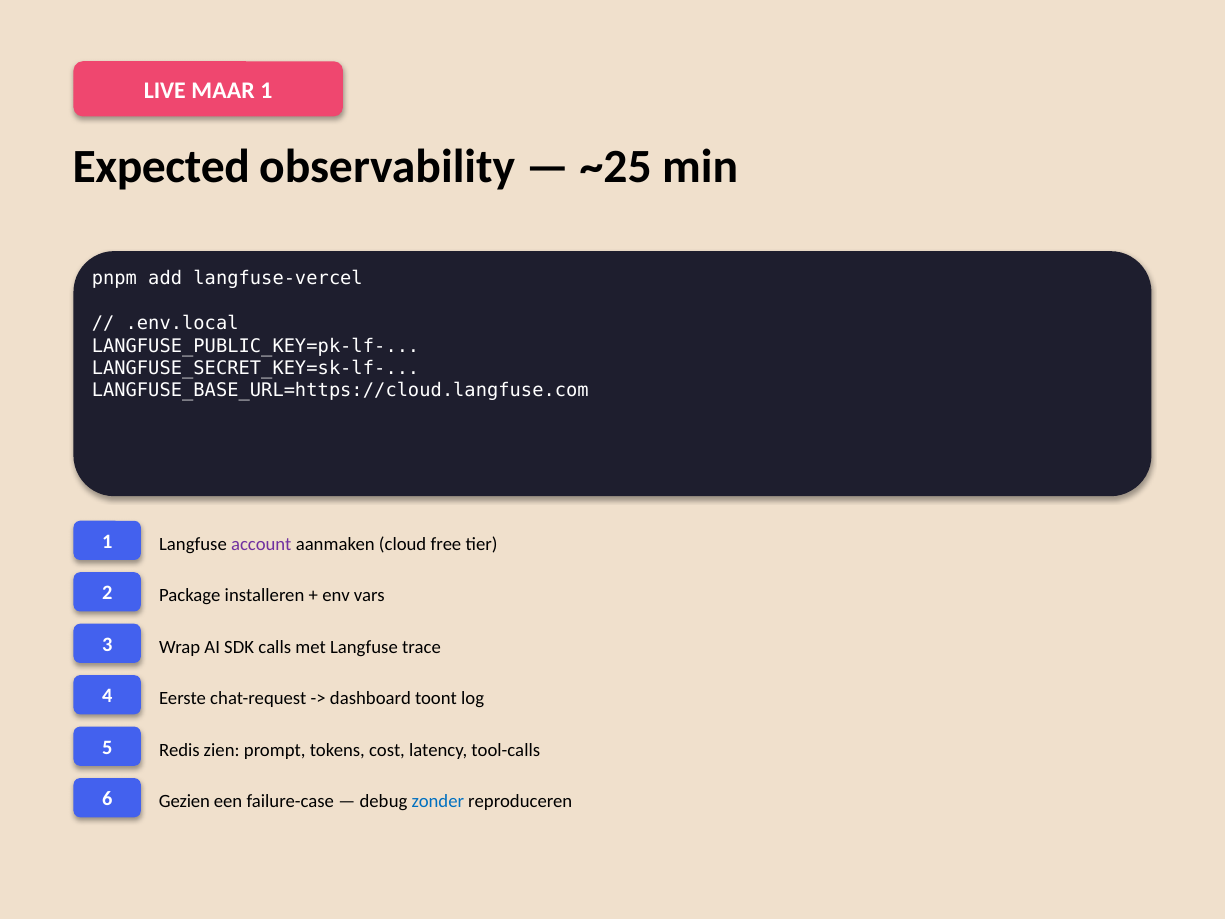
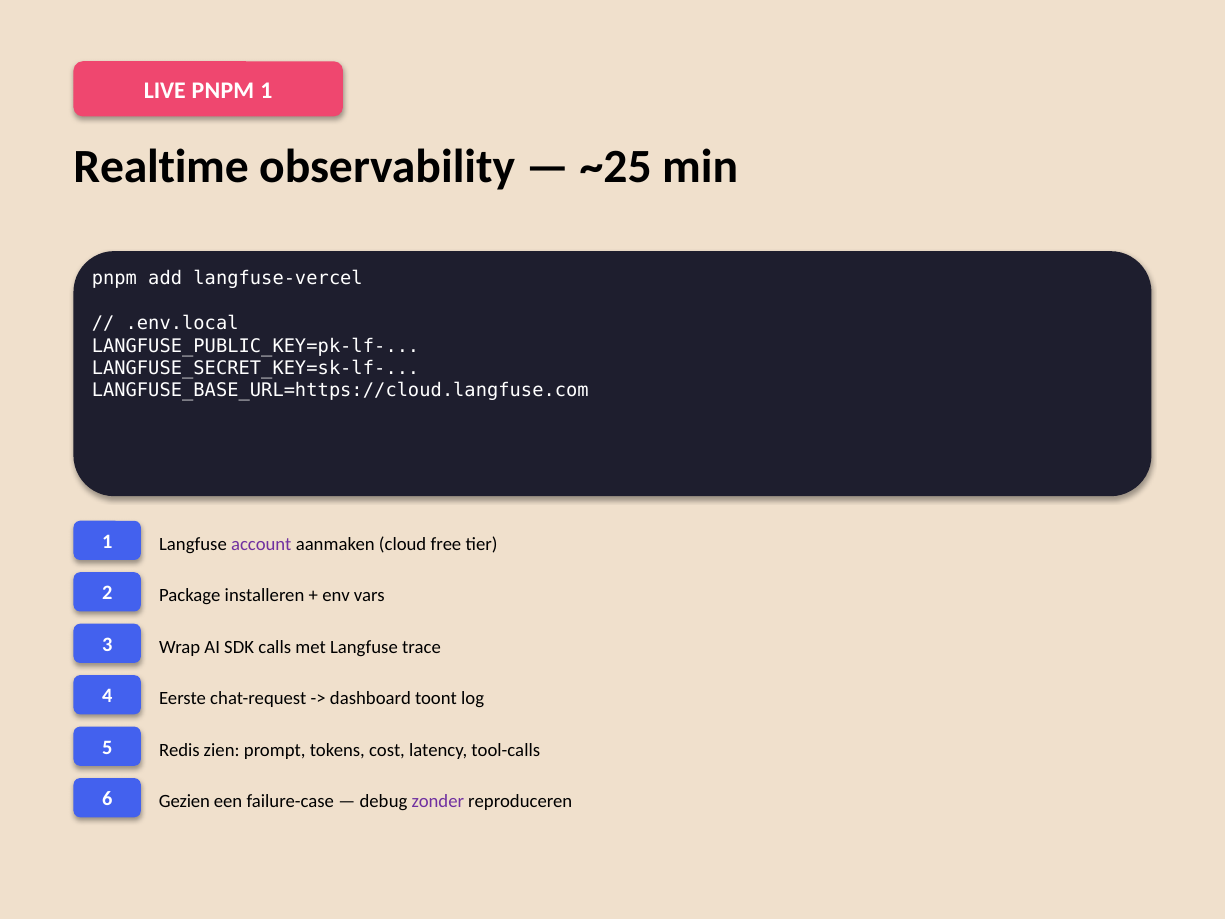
LIVE MAAR: MAAR -> PNPM
Expected: Expected -> Realtime
zonder colour: blue -> purple
